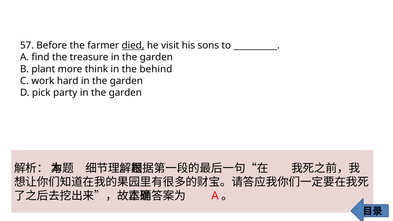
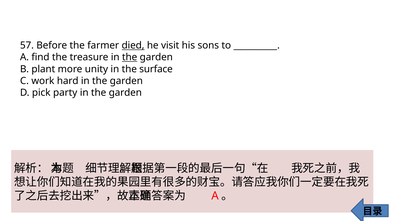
the at (130, 57) underline: none -> present
think: think -> unity
behind: behind -> surface
